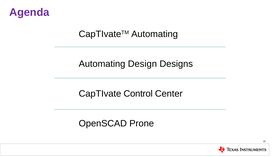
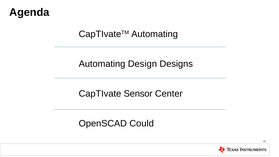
Agenda colour: purple -> black
Control: Control -> Sensor
Prone: Prone -> Could
